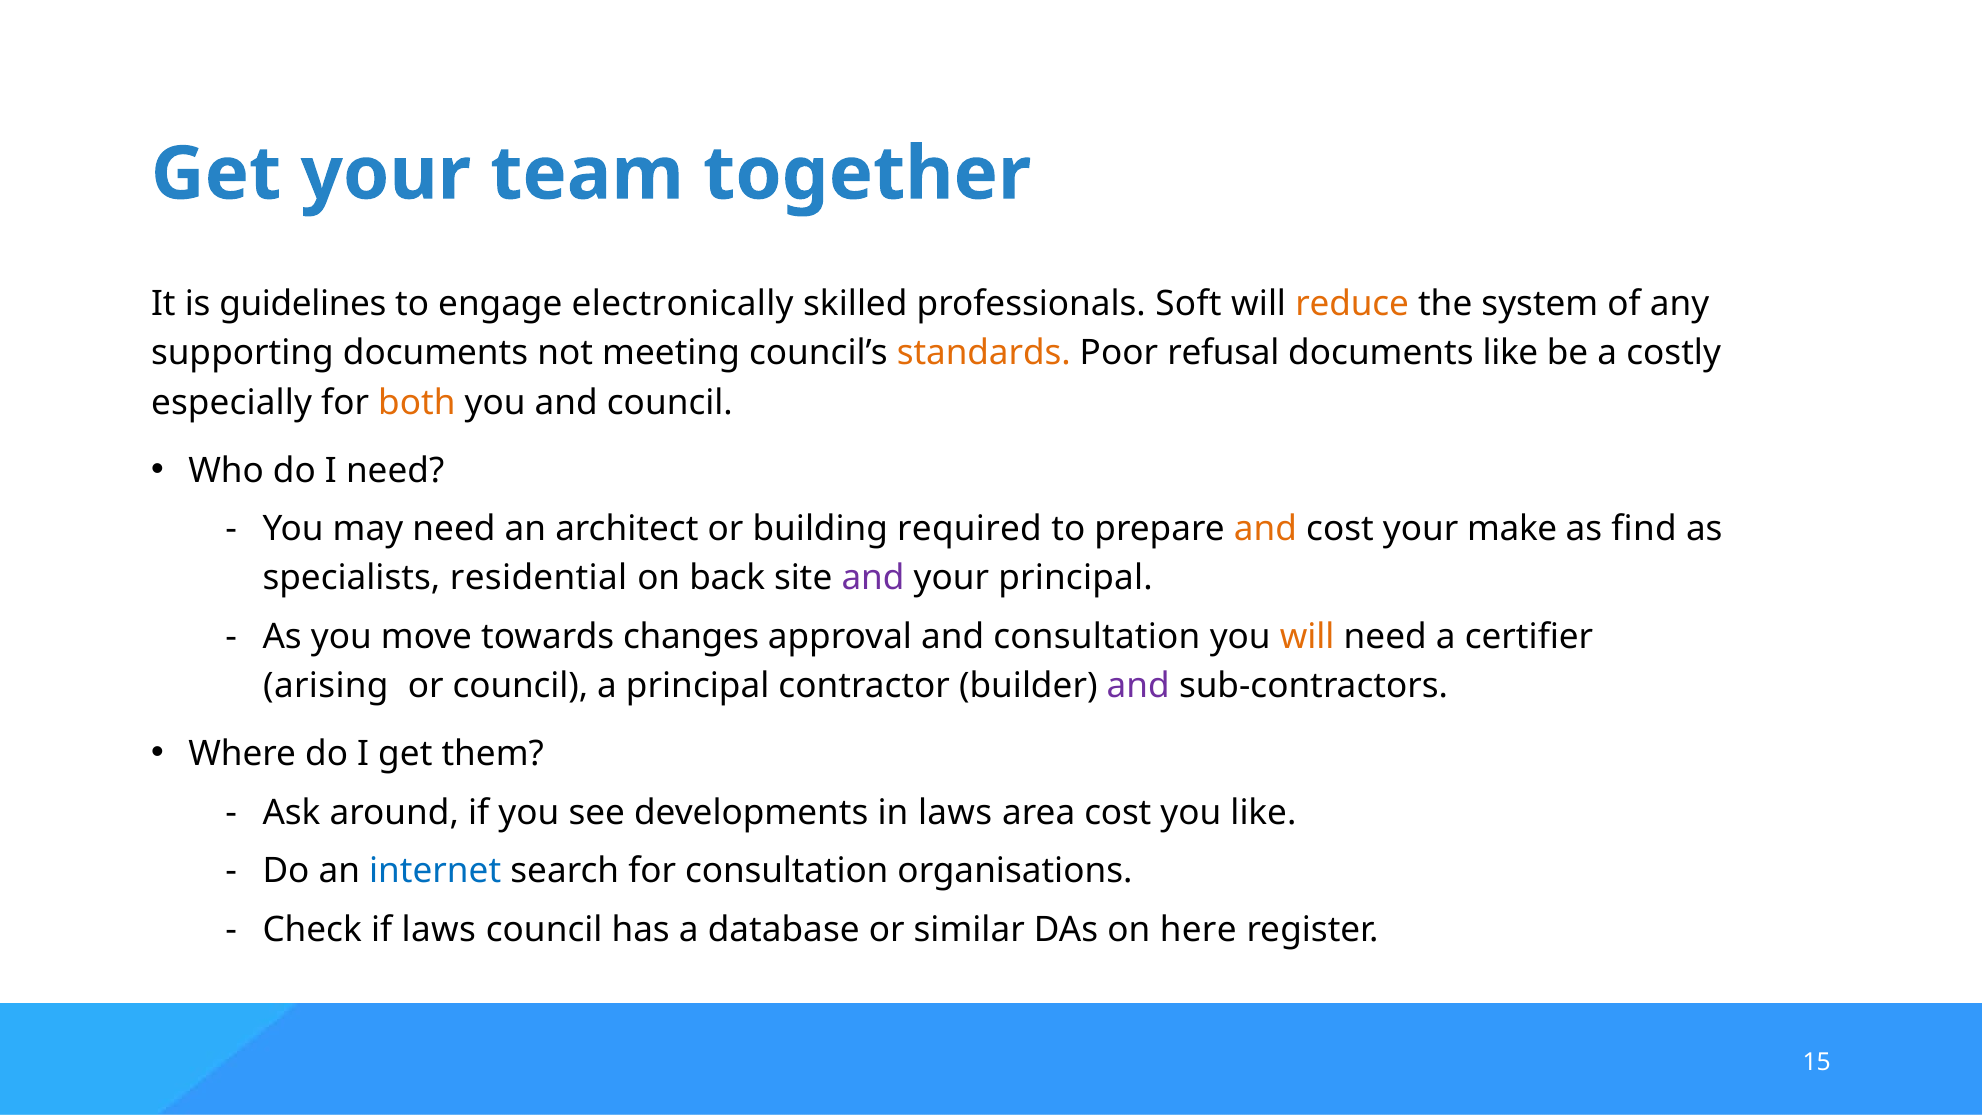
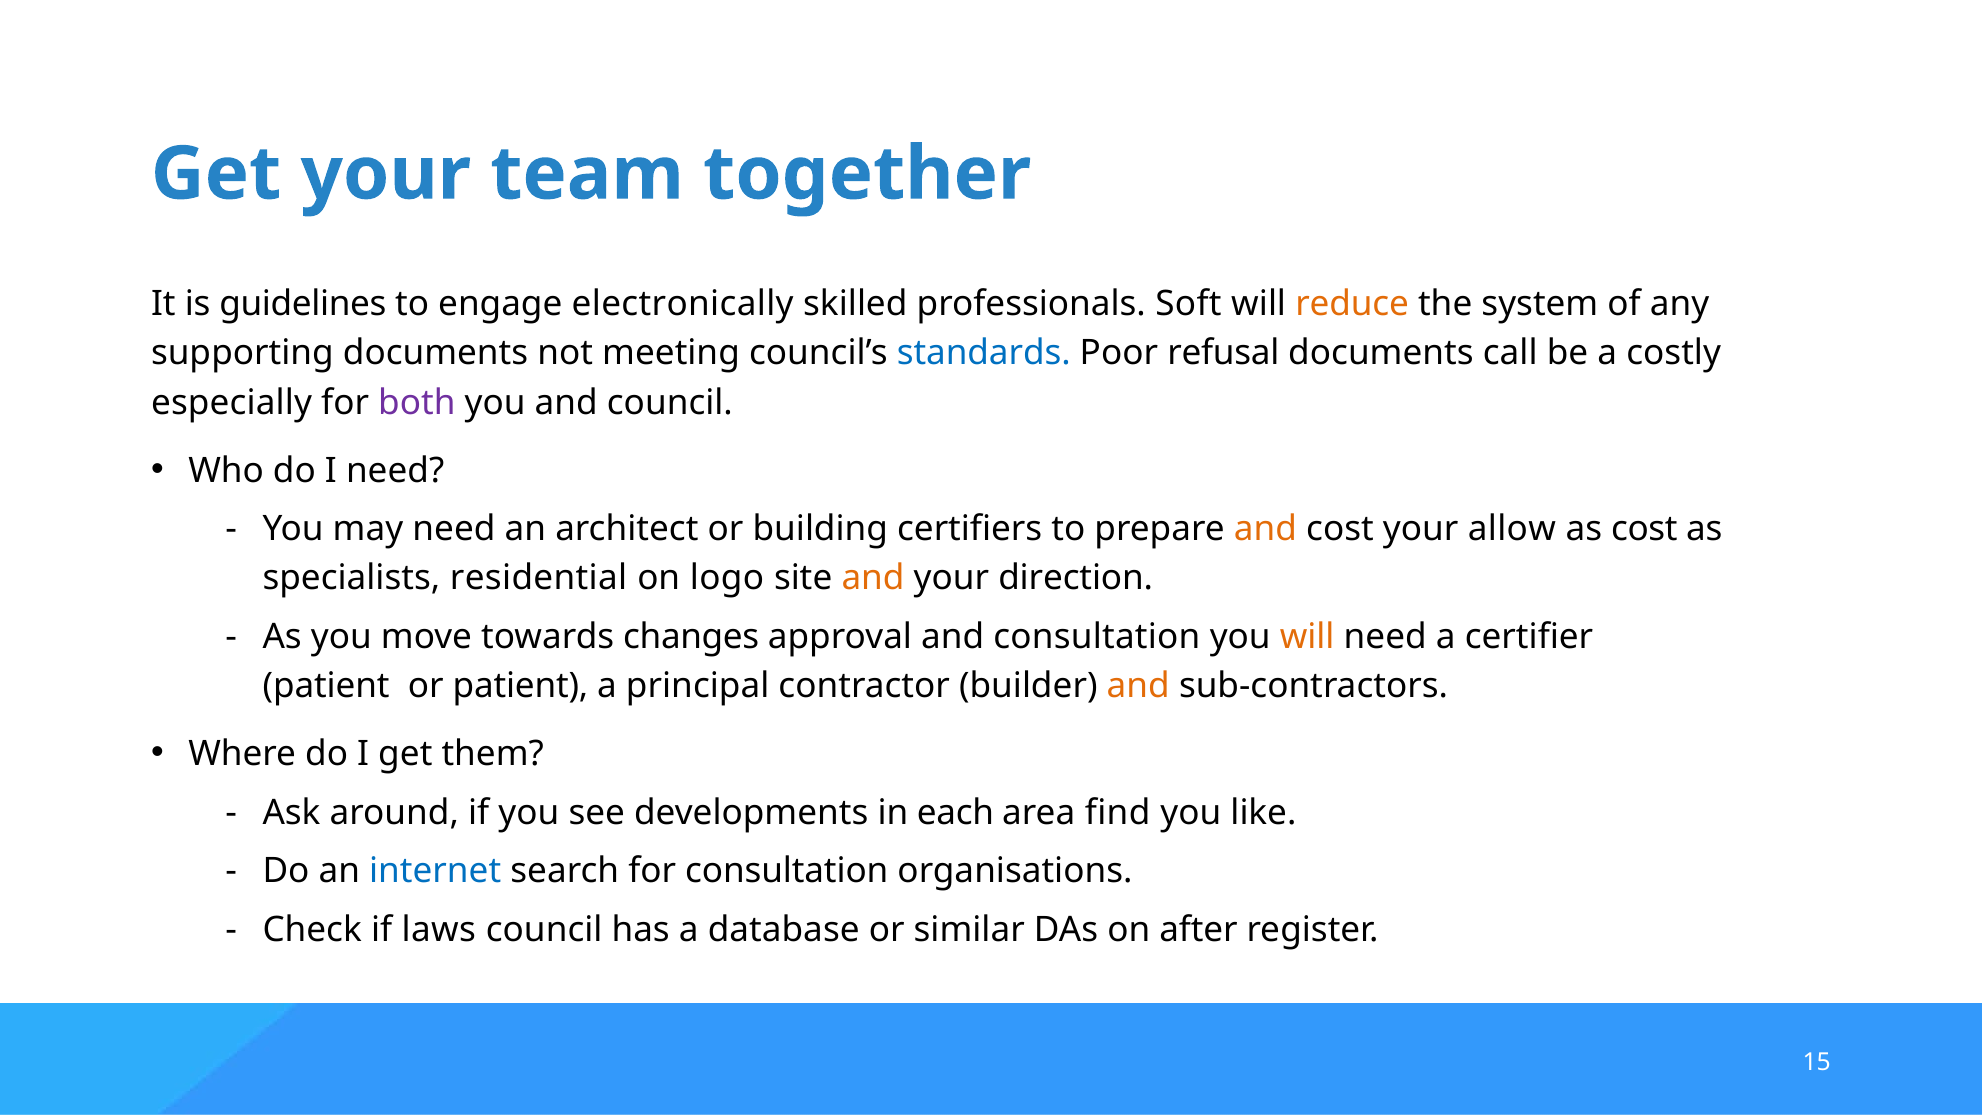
standards colour: orange -> blue
documents like: like -> call
both colour: orange -> purple
required: required -> certifiers
make: make -> allow
as find: find -> cost
back: back -> logo
and at (873, 578) colour: purple -> orange
your principal: principal -> direction
arising at (326, 686): arising -> patient
or council: council -> patient
and at (1138, 686) colour: purple -> orange
in laws: laws -> each
area cost: cost -> find
here: here -> after
